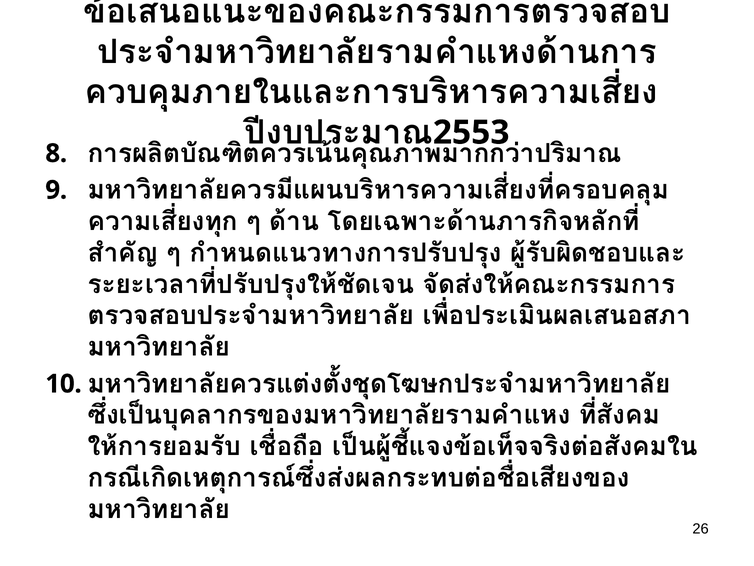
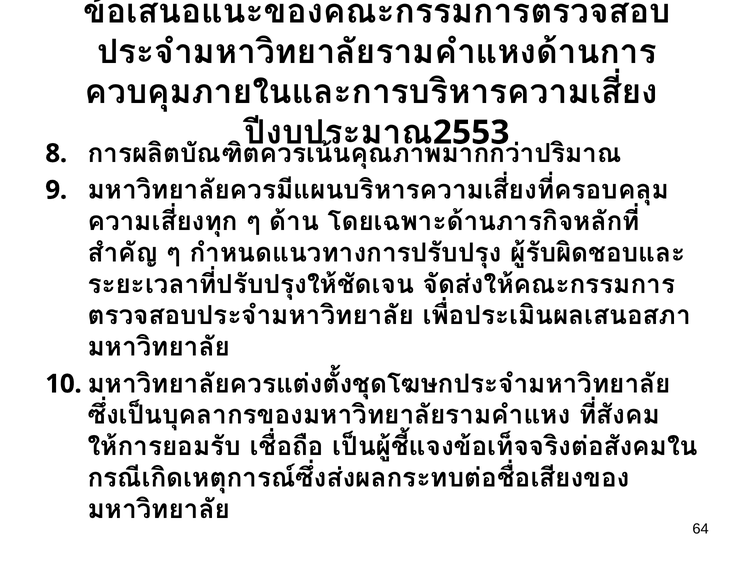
26: 26 -> 64
